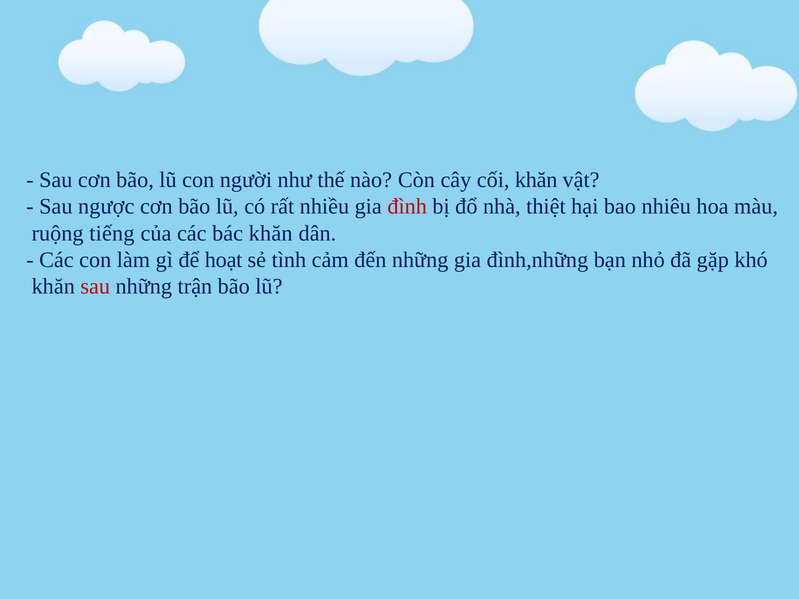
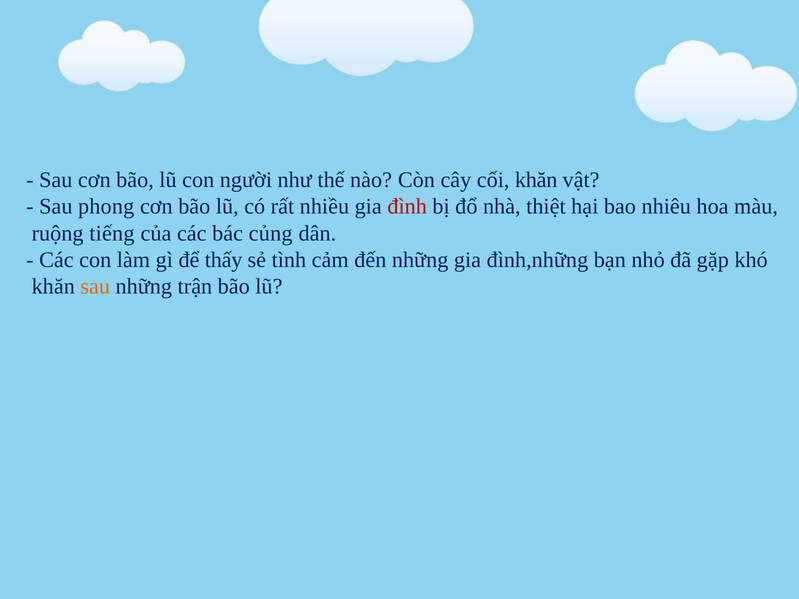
ngược: ngược -> phong
bác khăn: khăn -> củng
hoạt: hoạt -> thấy
sau at (95, 287) colour: red -> orange
